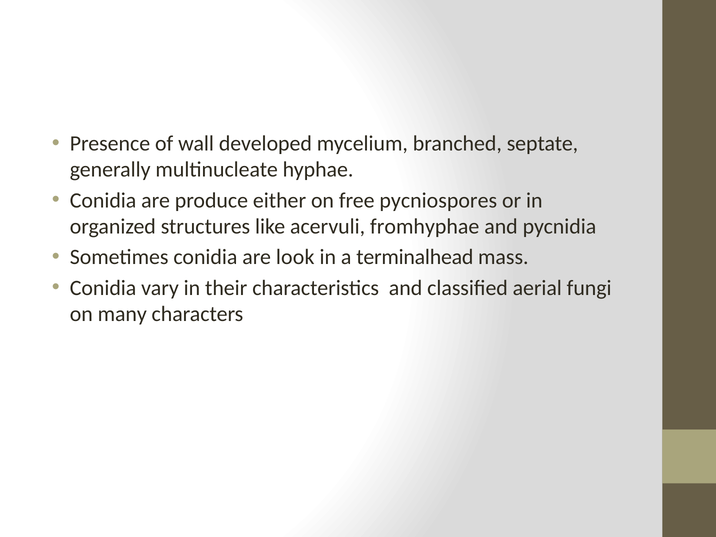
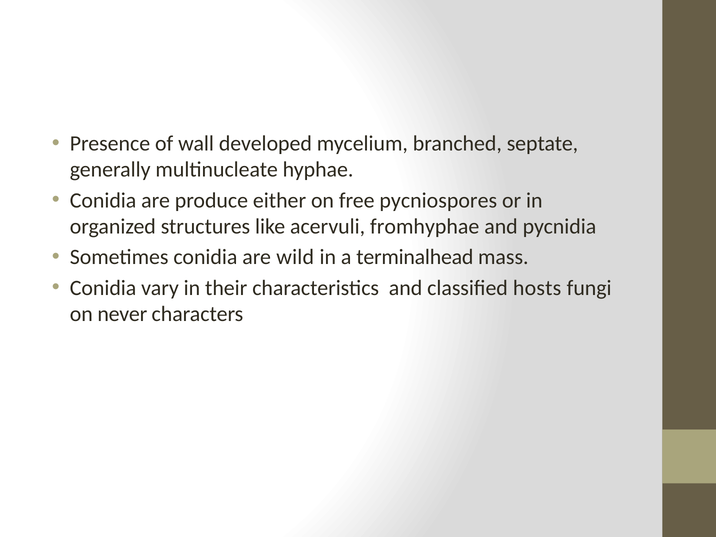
look: look -> wild
aerial: aerial -> hosts
many: many -> never
